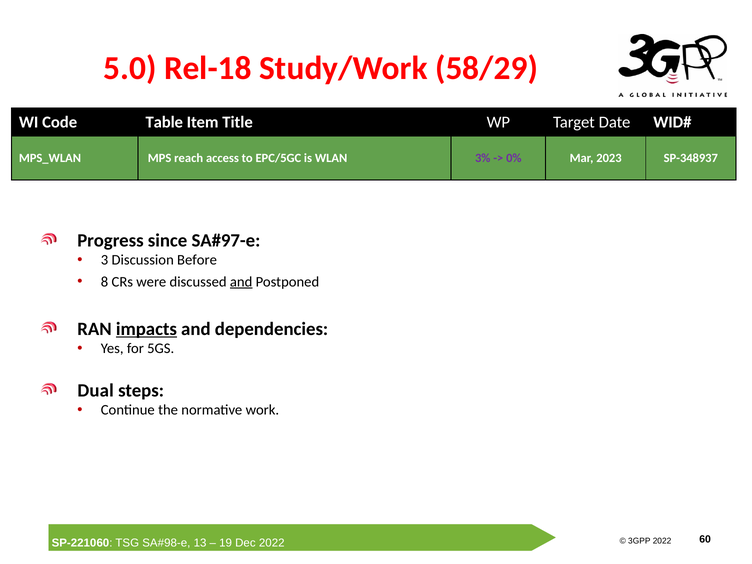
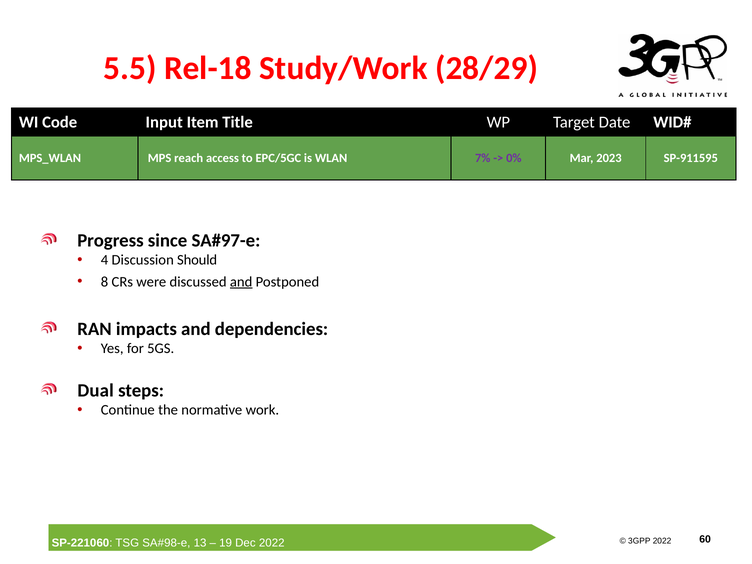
5.0: 5.0 -> 5.5
58/29: 58/29 -> 28/29
Table: Table -> Input
3%: 3% -> 7%
SP-348937: SP-348937 -> SP-911595
3: 3 -> 4
Before: Before -> Should
impacts underline: present -> none
